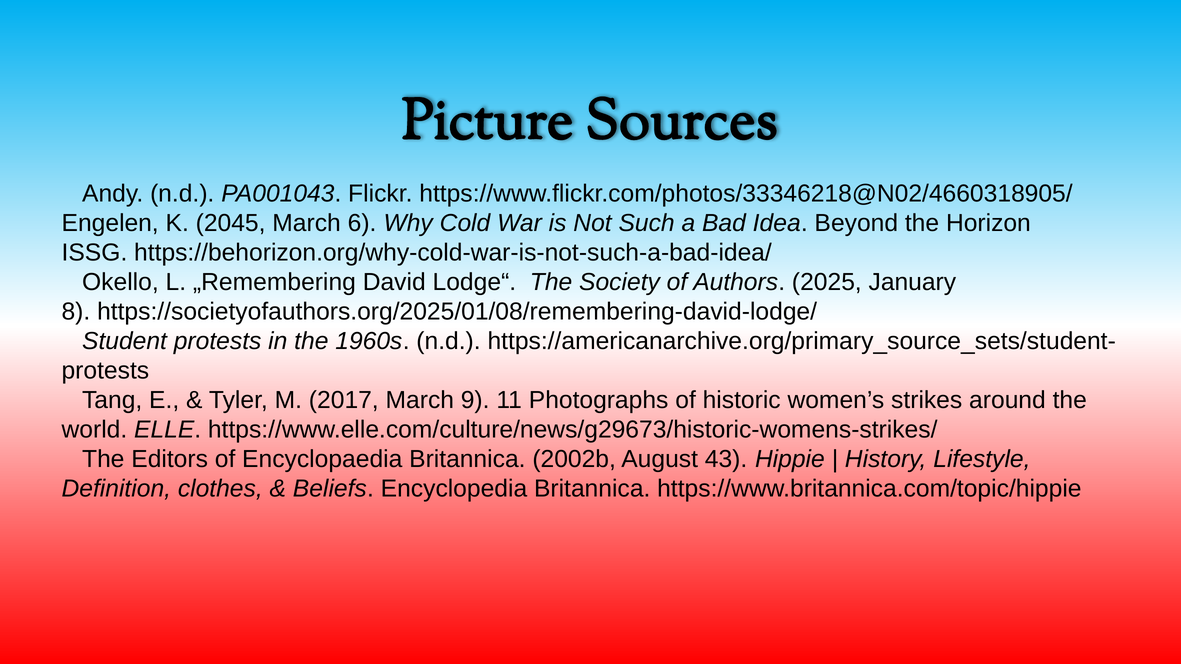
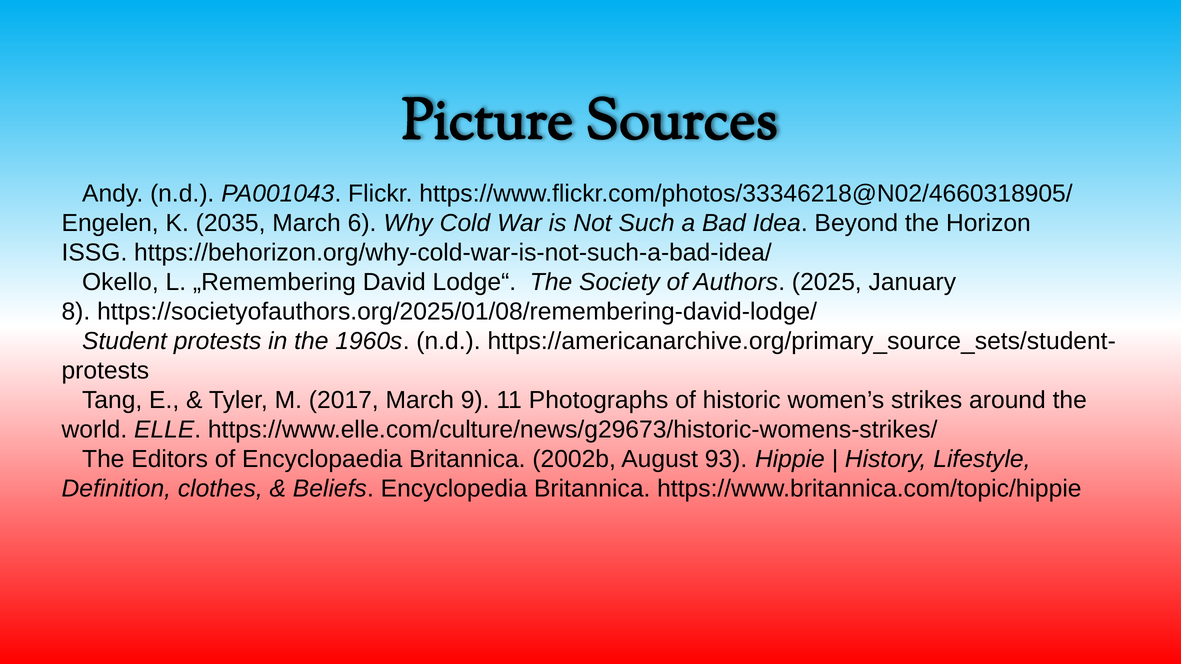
2045: 2045 -> 2035
43: 43 -> 93
